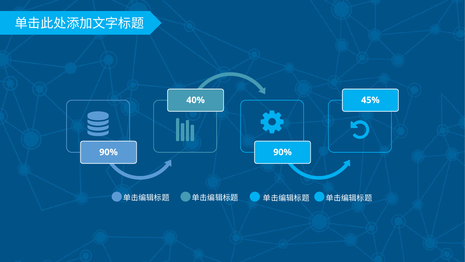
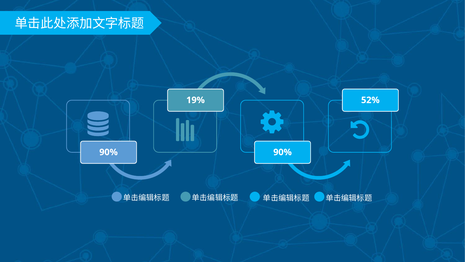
40%: 40% -> 19%
45%: 45% -> 52%
